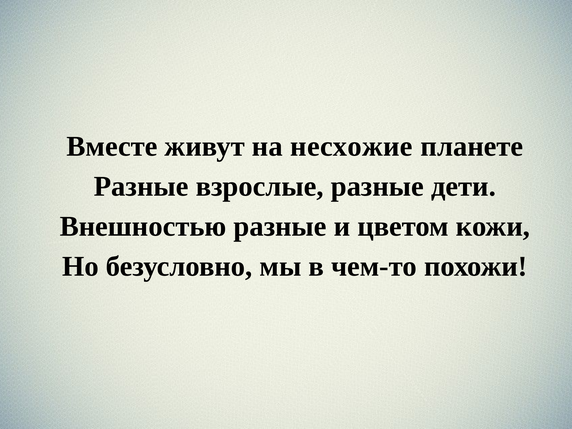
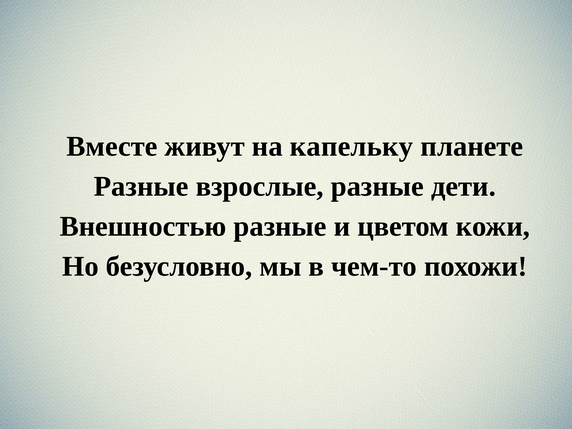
несхожие: несхожие -> капельку
